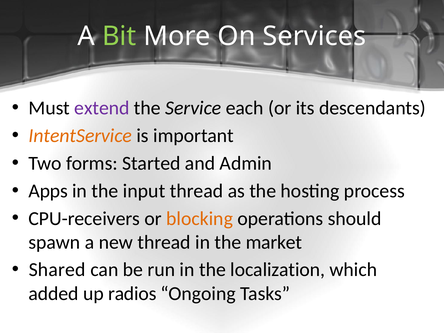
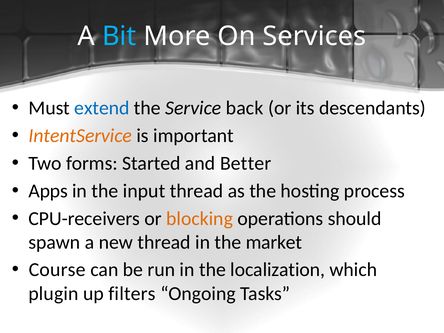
Bit colour: light green -> light blue
extend colour: purple -> blue
each: each -> back
Admin: Admin -> Better
Shared: Shared -> Course
added: added -> plugin
radios: radios -> filters
